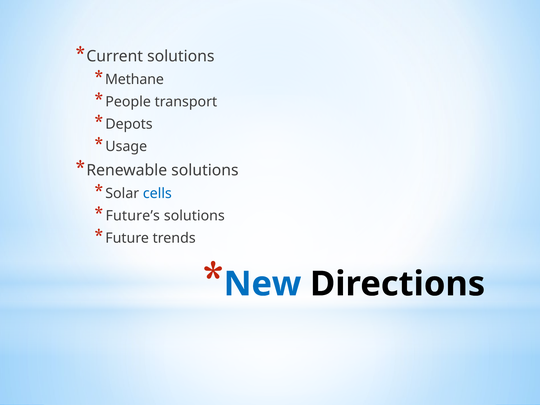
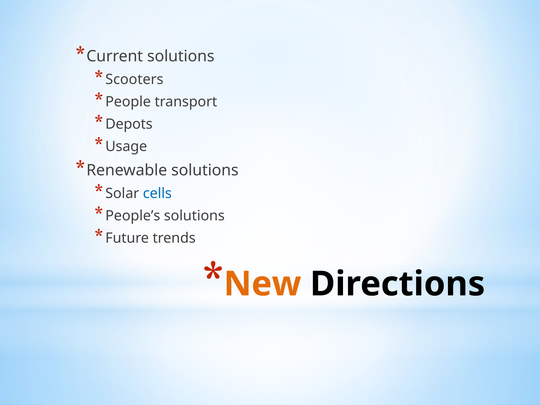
Methane: Methane -> Scooters
Future’s: Future’s -> People’s
New colour: blue -> orange
